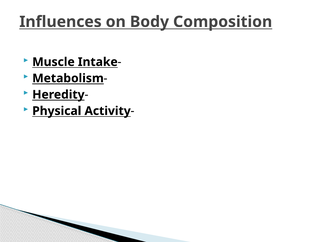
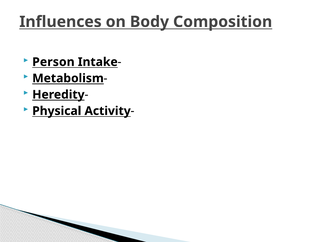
Muscle: Muscle -> Person
